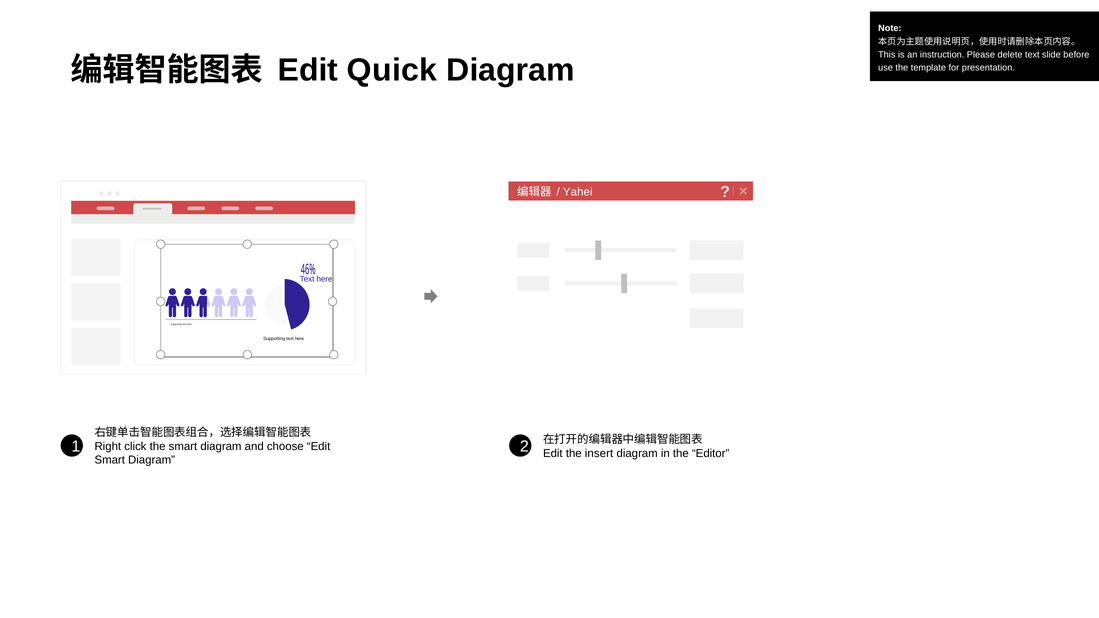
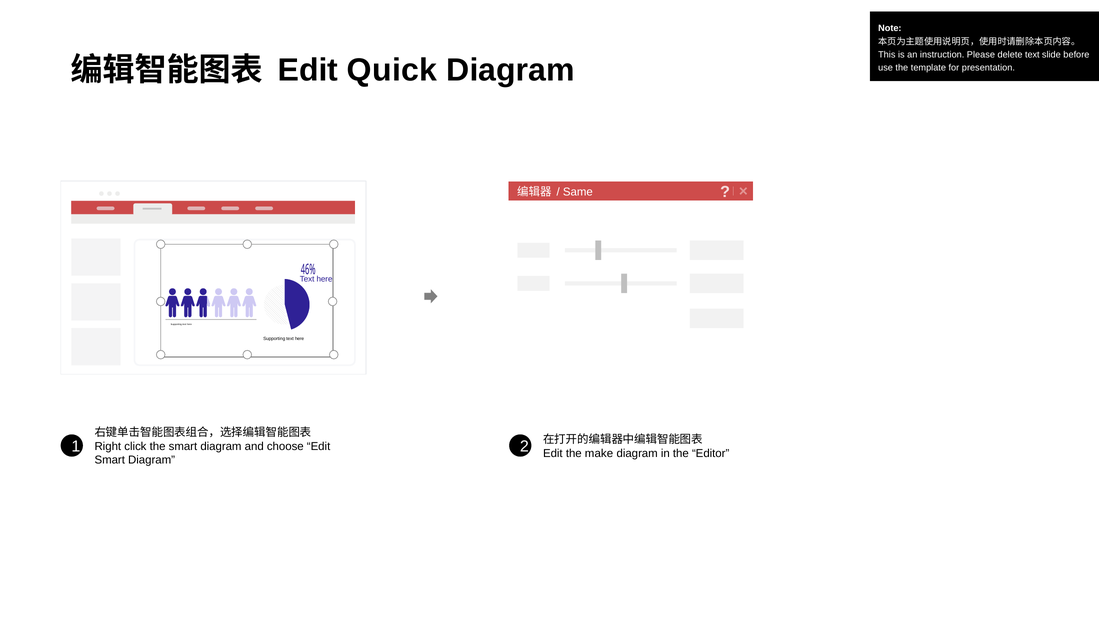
Yahei: Yahei -> Same
insert: insert -> make
